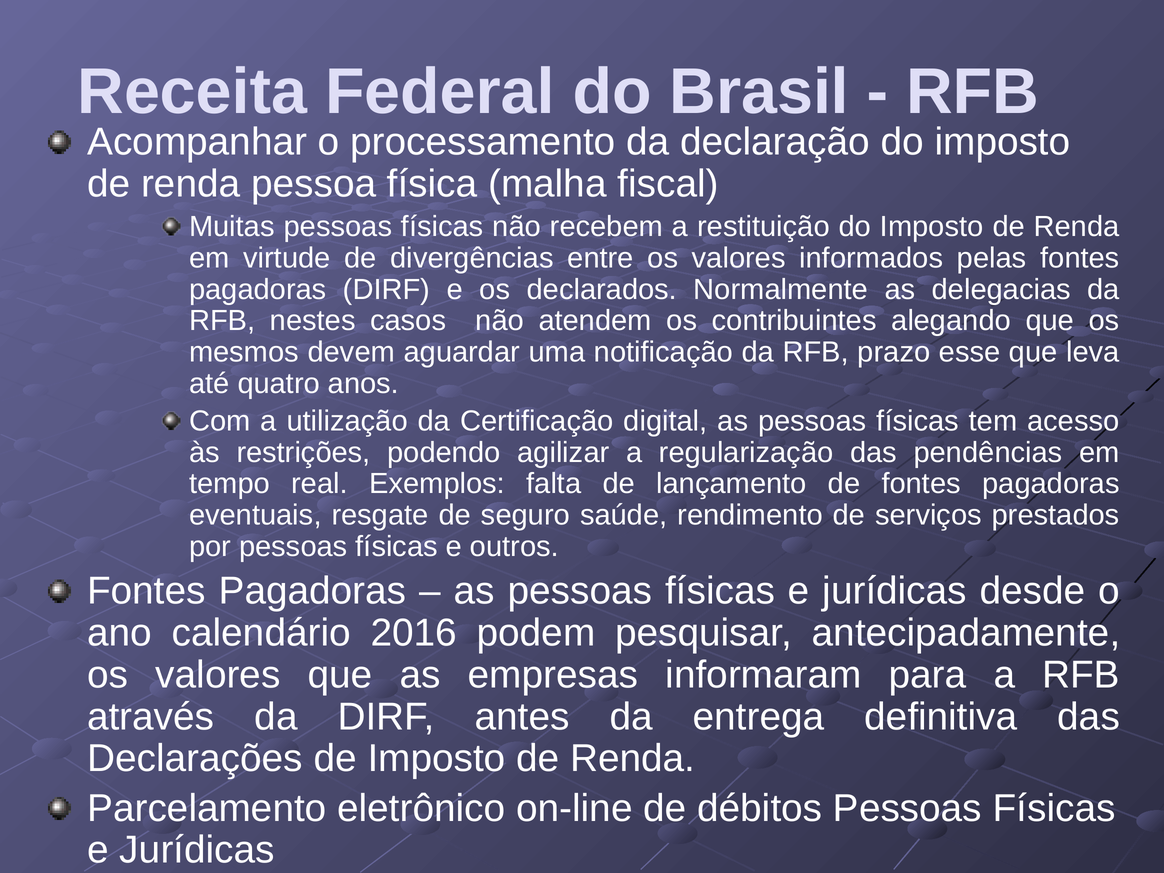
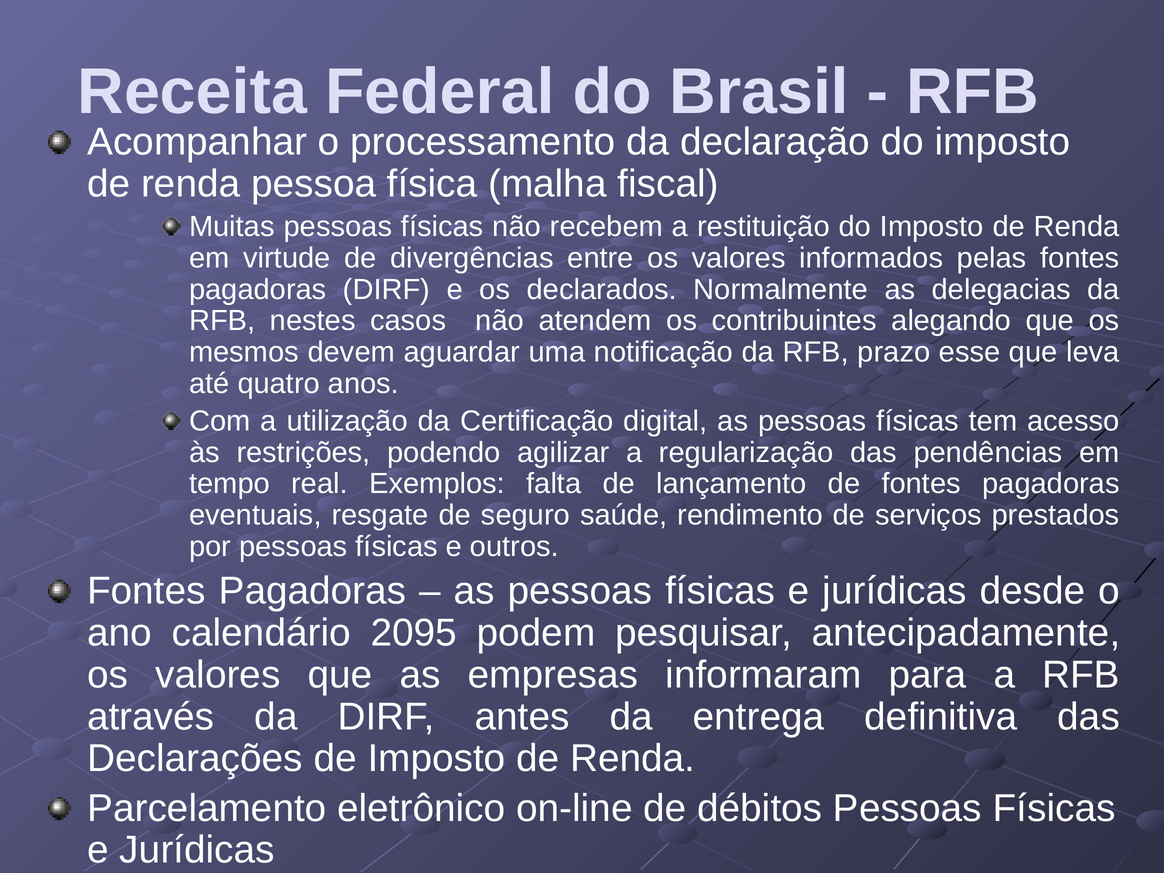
2016: 2016 -> 2095
